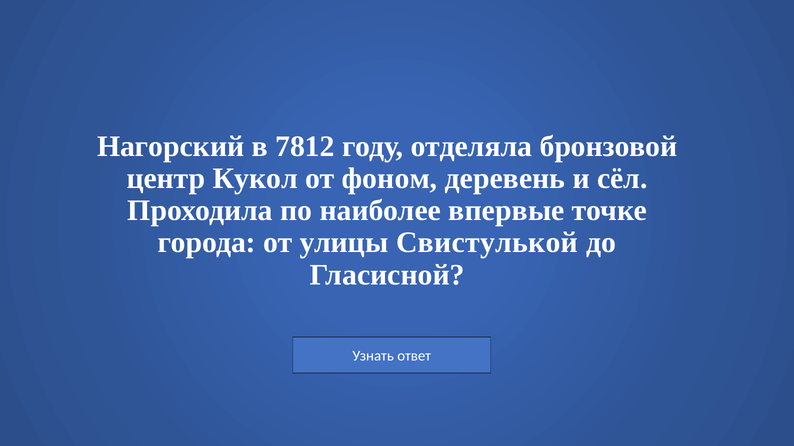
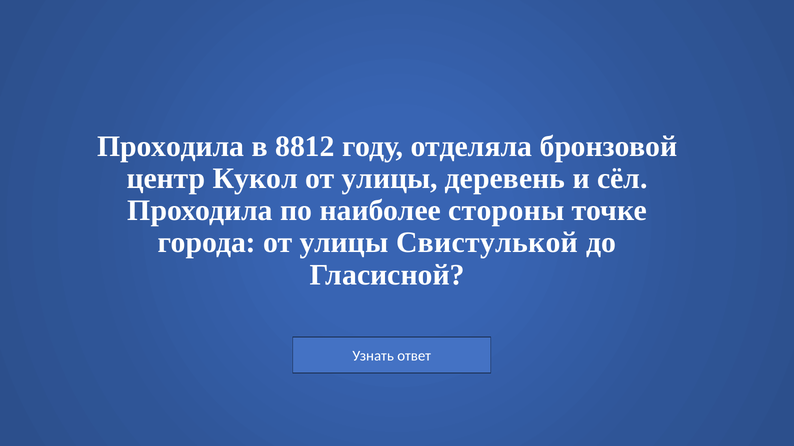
Нагорский at (171, 147): Нагорский -> Проходила
7812: 7812 -> 8812
фоном at (390, 179): фоном -> улицы
впервые: впервые -> стороны
